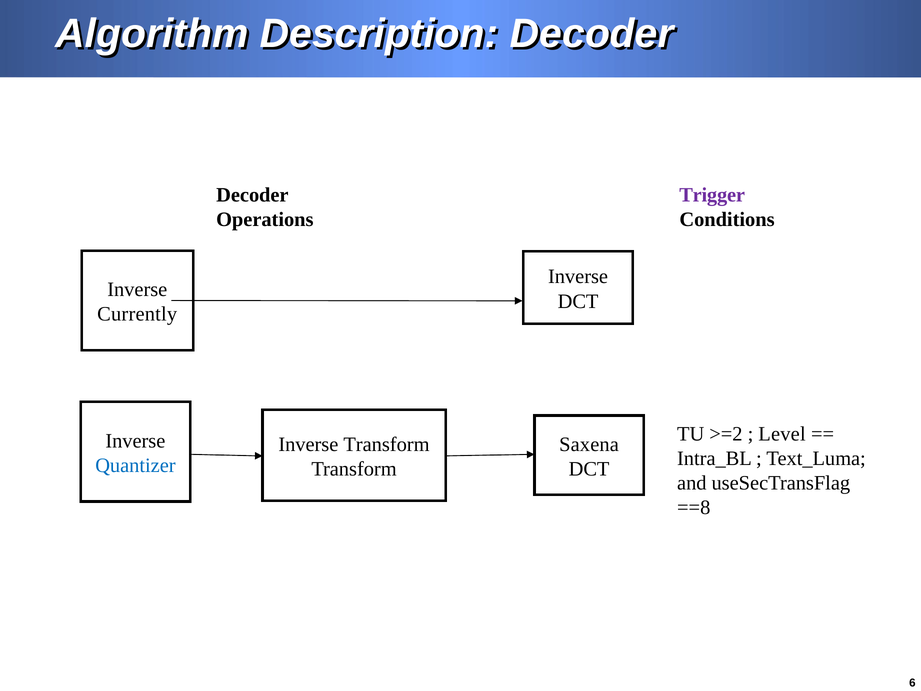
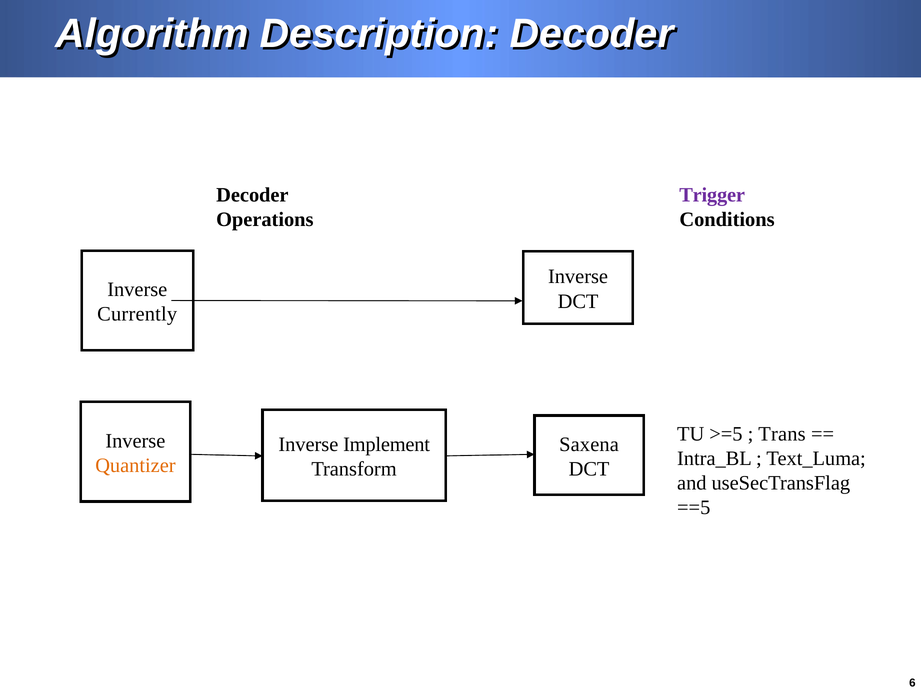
>=2: >=2 -> >=5
Level: Level -> Trans
Inverse Transform: Transform -> Implement
Quantizer colour: blue -> orange
==8: ==8 -> ==5
